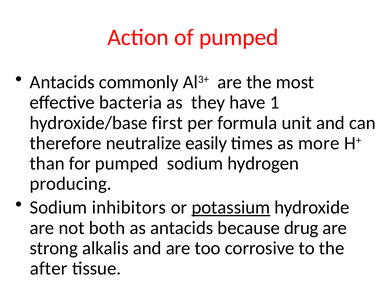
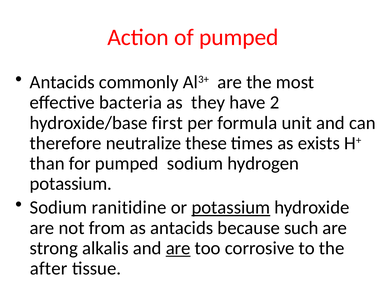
1: 1 -> 2
easily: easily -> these
more: more -> exists
producing at (71, 183): producing -> potassium
inhibitors: inhibitors -> ranitidine
both: both -> from
drug: drug -> such
are at (178, 248) underline: none -> present
